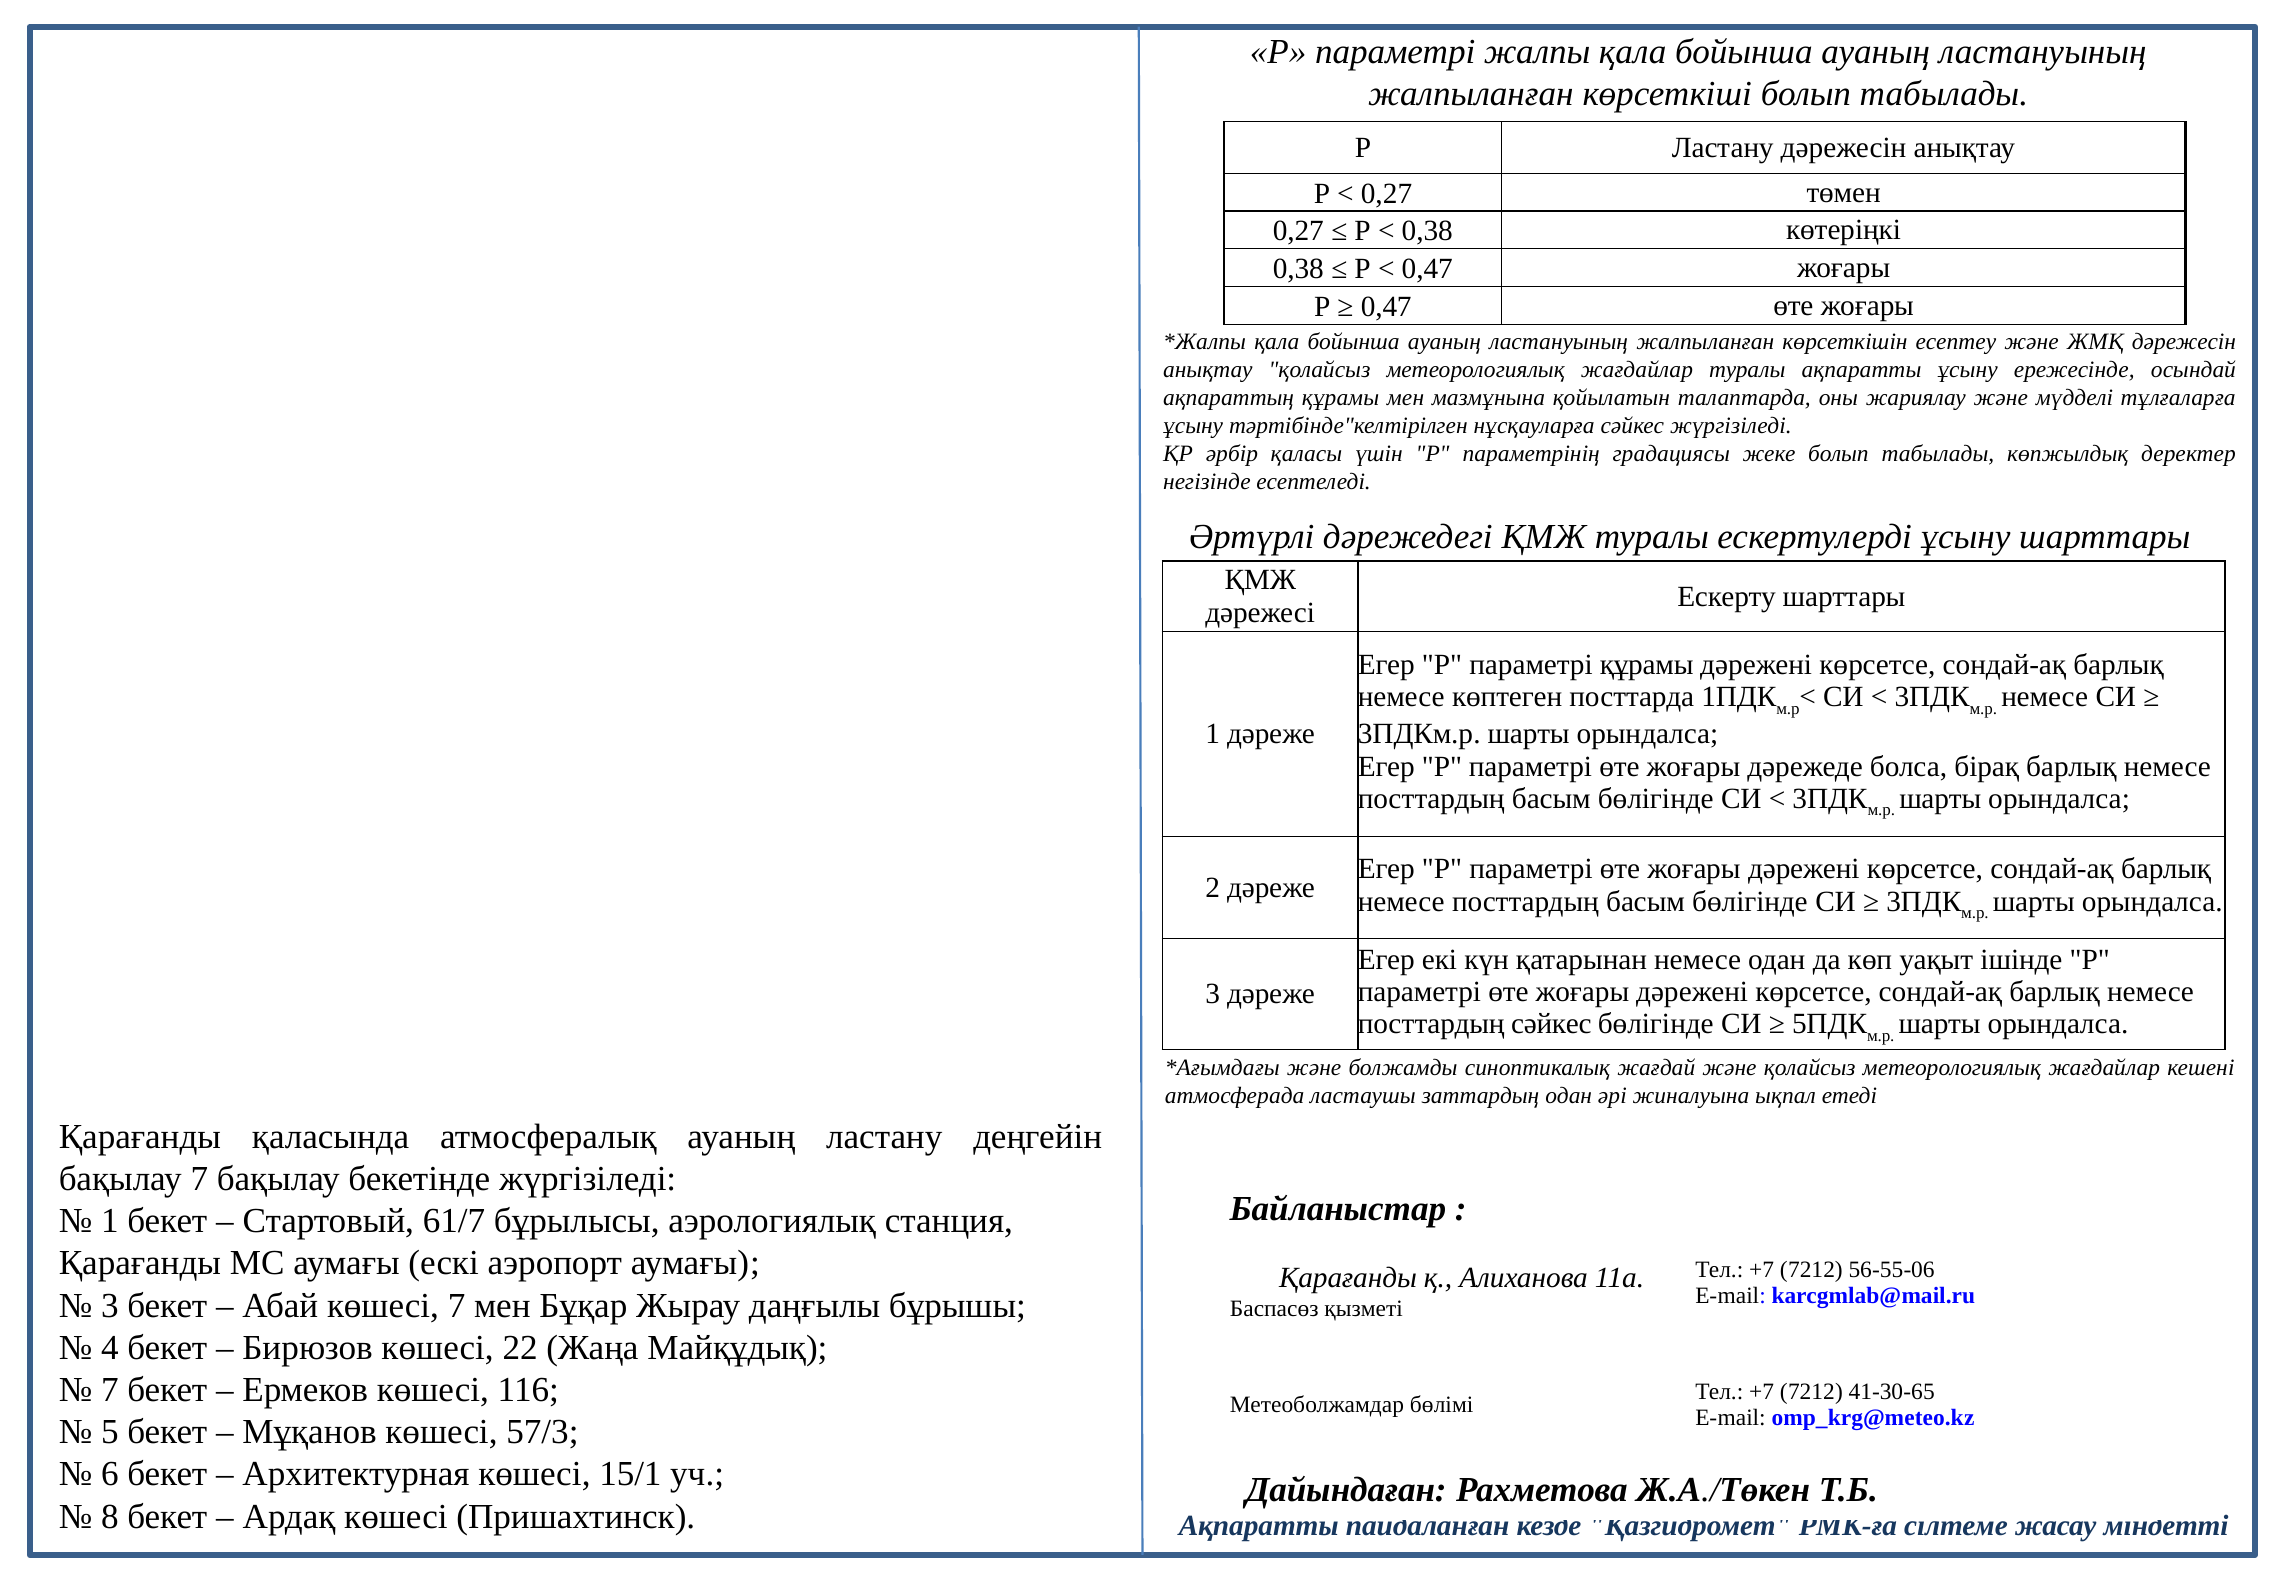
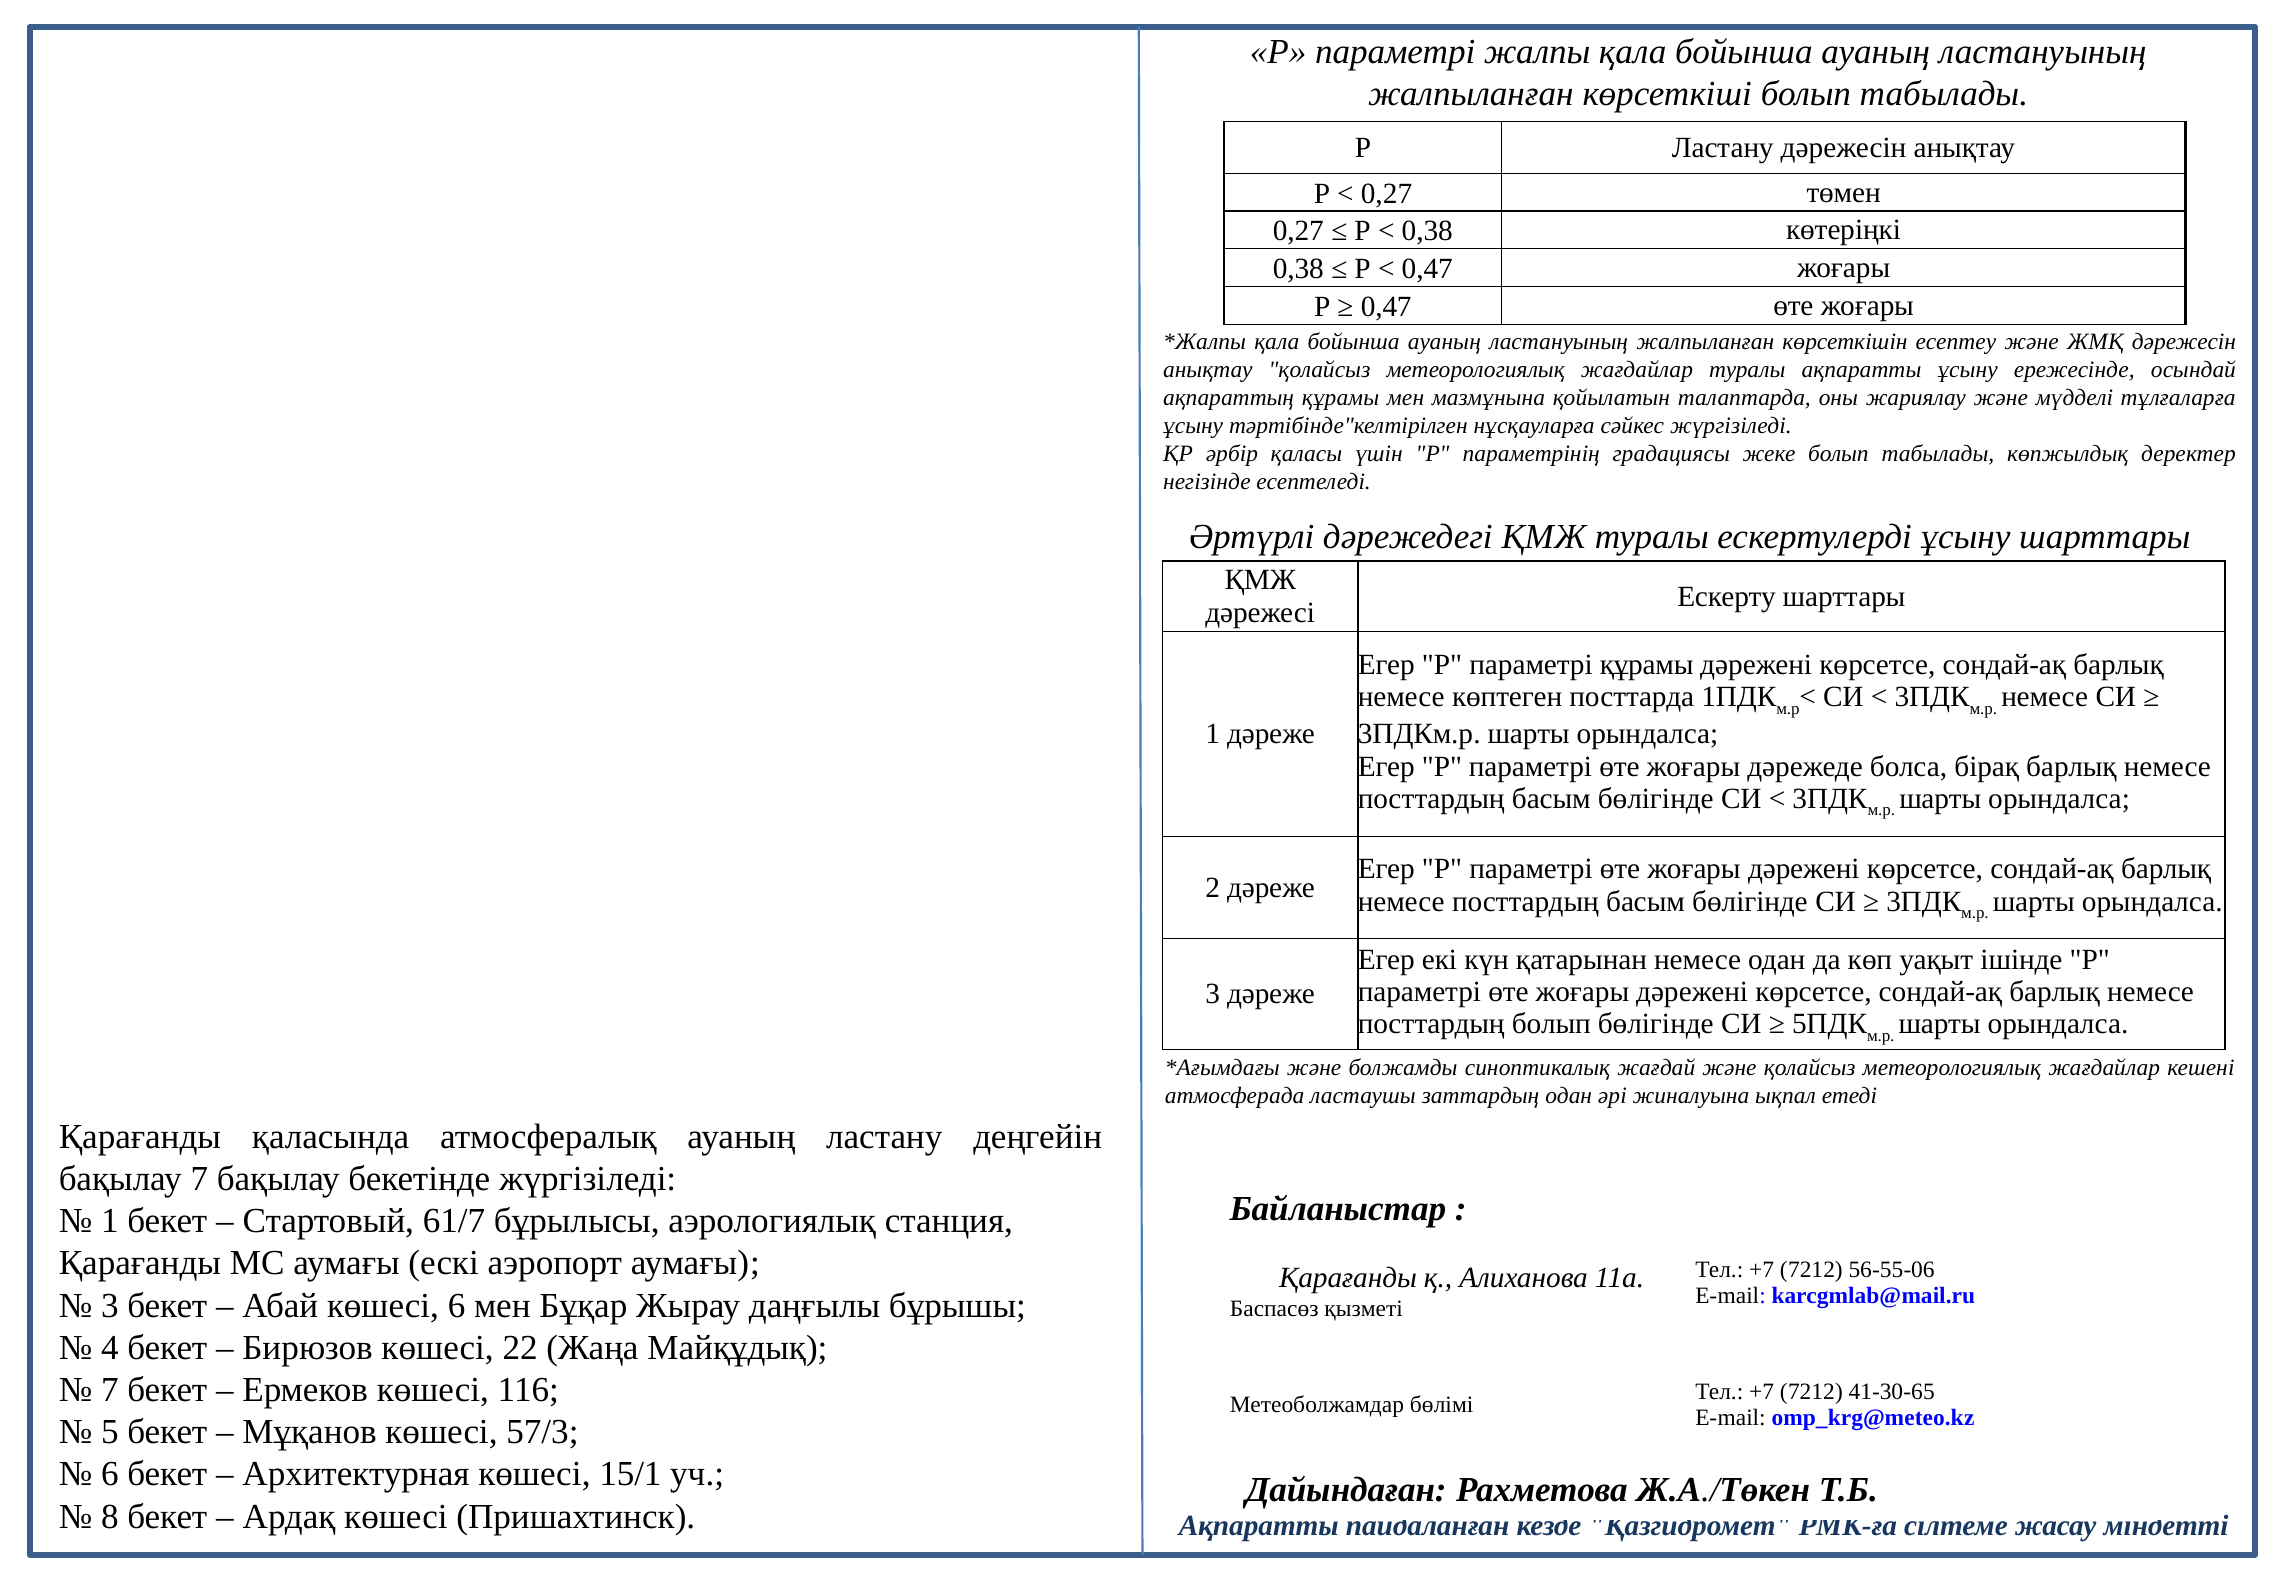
посттардың сәйкес: сәйкес -> болып
көшесі 7: 7 -> 6
